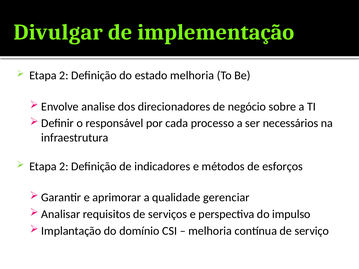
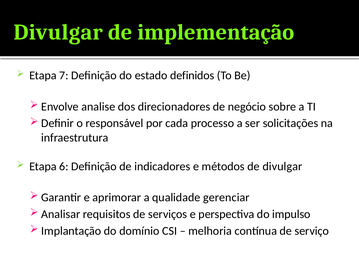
2 at (64, 76): 2 -> 7
estado melhoria: melhoria -> definidos
necessários: necessários -> solicitações
2 at (64, 166): 2 -> 6
de esforços: esforços -> divulgar
